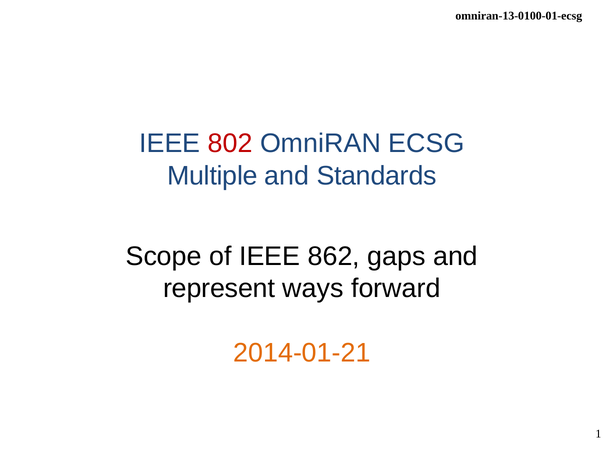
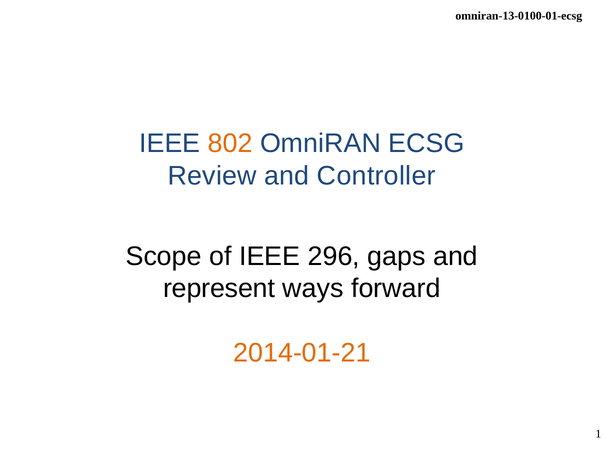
802 colour: red -> orange
Multiple: Multiple -> Review
Standards: Standards -> Controller
862: 862 -> 296
